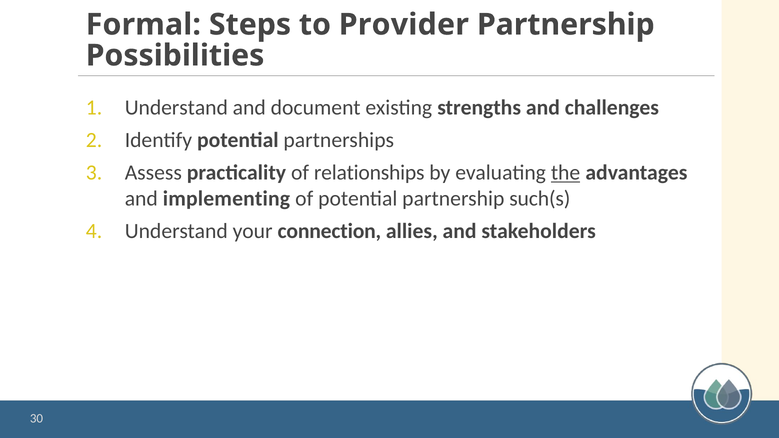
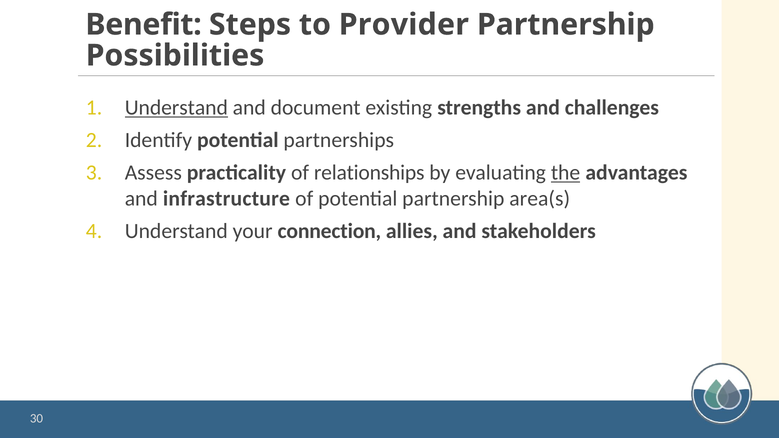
Formal: Formal -> Benefit
Understand at (176, 108) underline: none -> present
implementing: implementing -> infrastructure
such(s: such(s -> area(s
